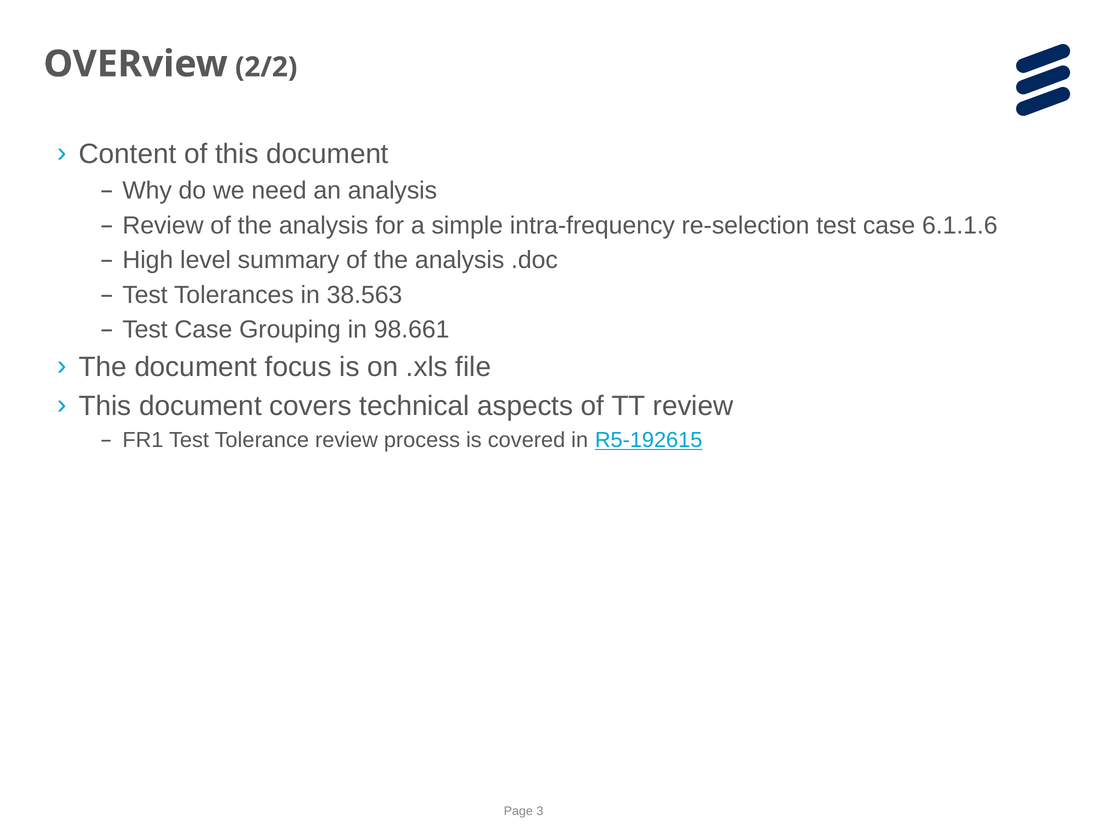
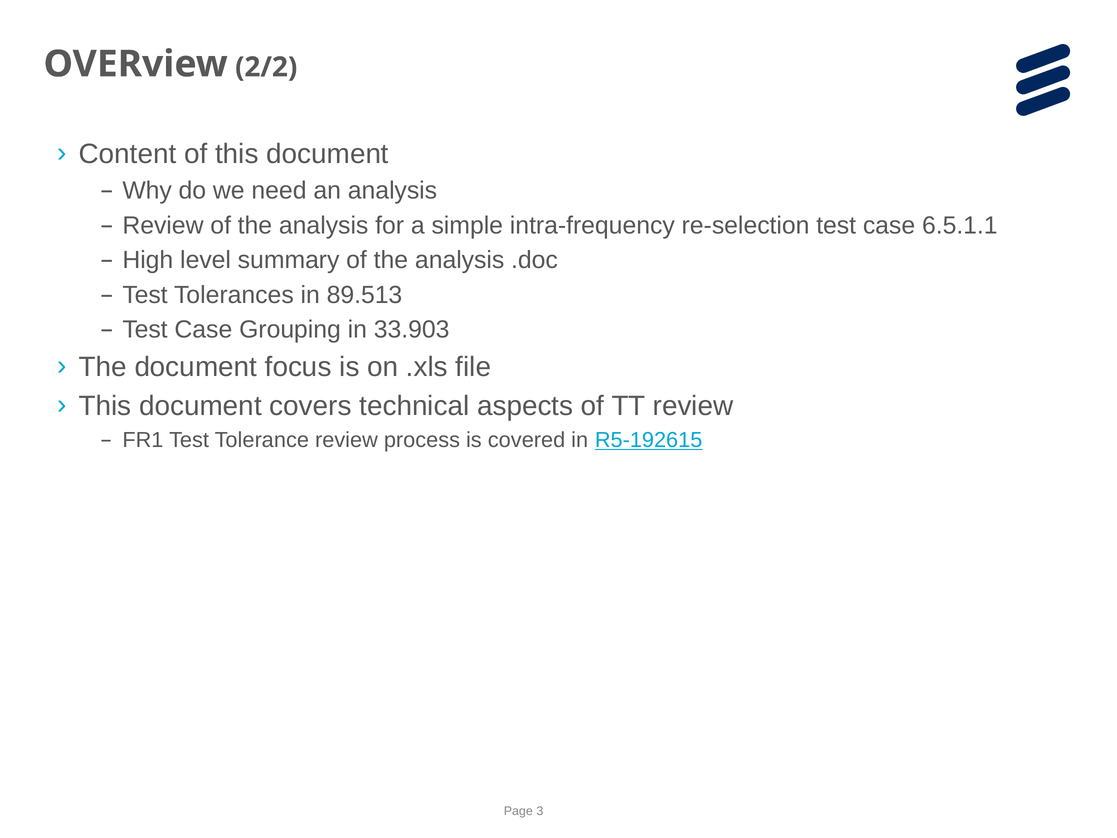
6.1.1.6: 6.1.1.6 -> 6.5.1.1
38.563: 38.563 -> 89.513
98.661: 98.661 -> 33.903
